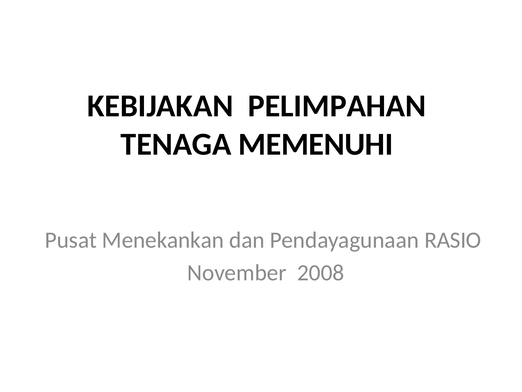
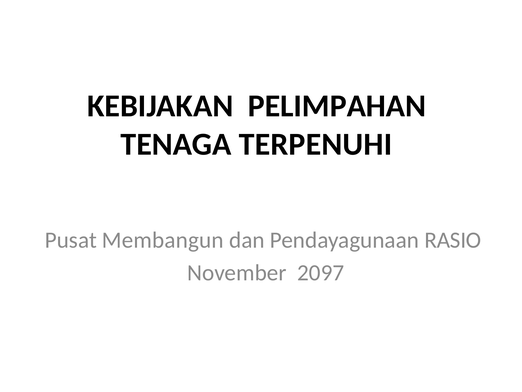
MEMENUHI: MEMENUHI -> TERPENUHI
Menekankan: Menekankan -> Membangun
2008: 2008 -> 2097
